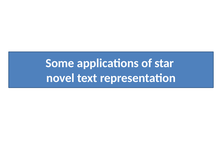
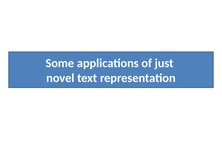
star: star -> just
